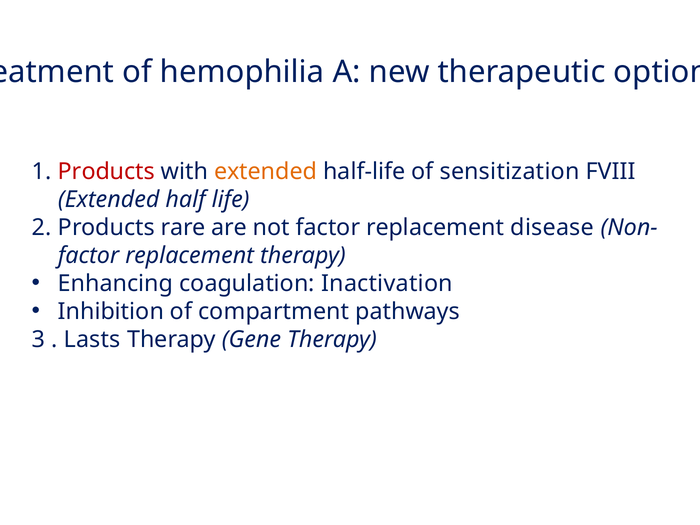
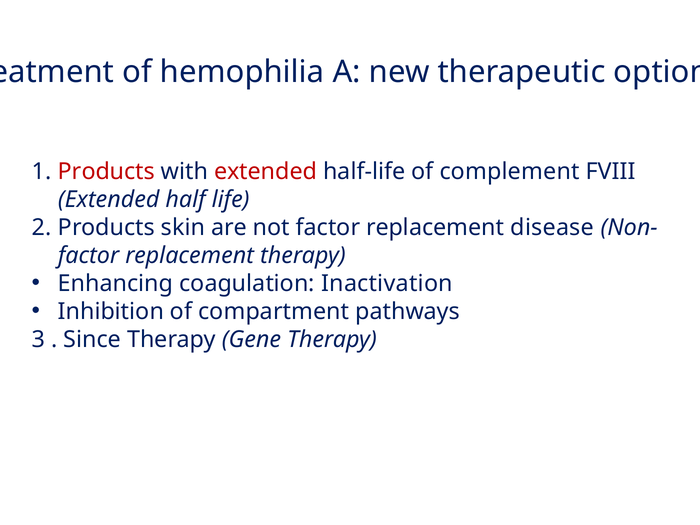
extended at (266, 171) colour: orange -> red
sensitization: sensitization -> complement
rare: rare -> skin
Lasts: Lasts -> Since
